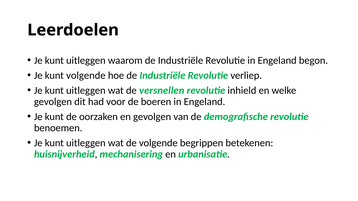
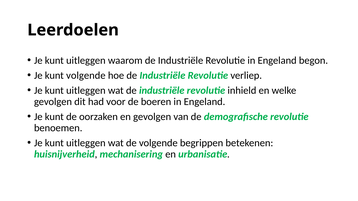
wat de versnellen: versnellen -> industriële
